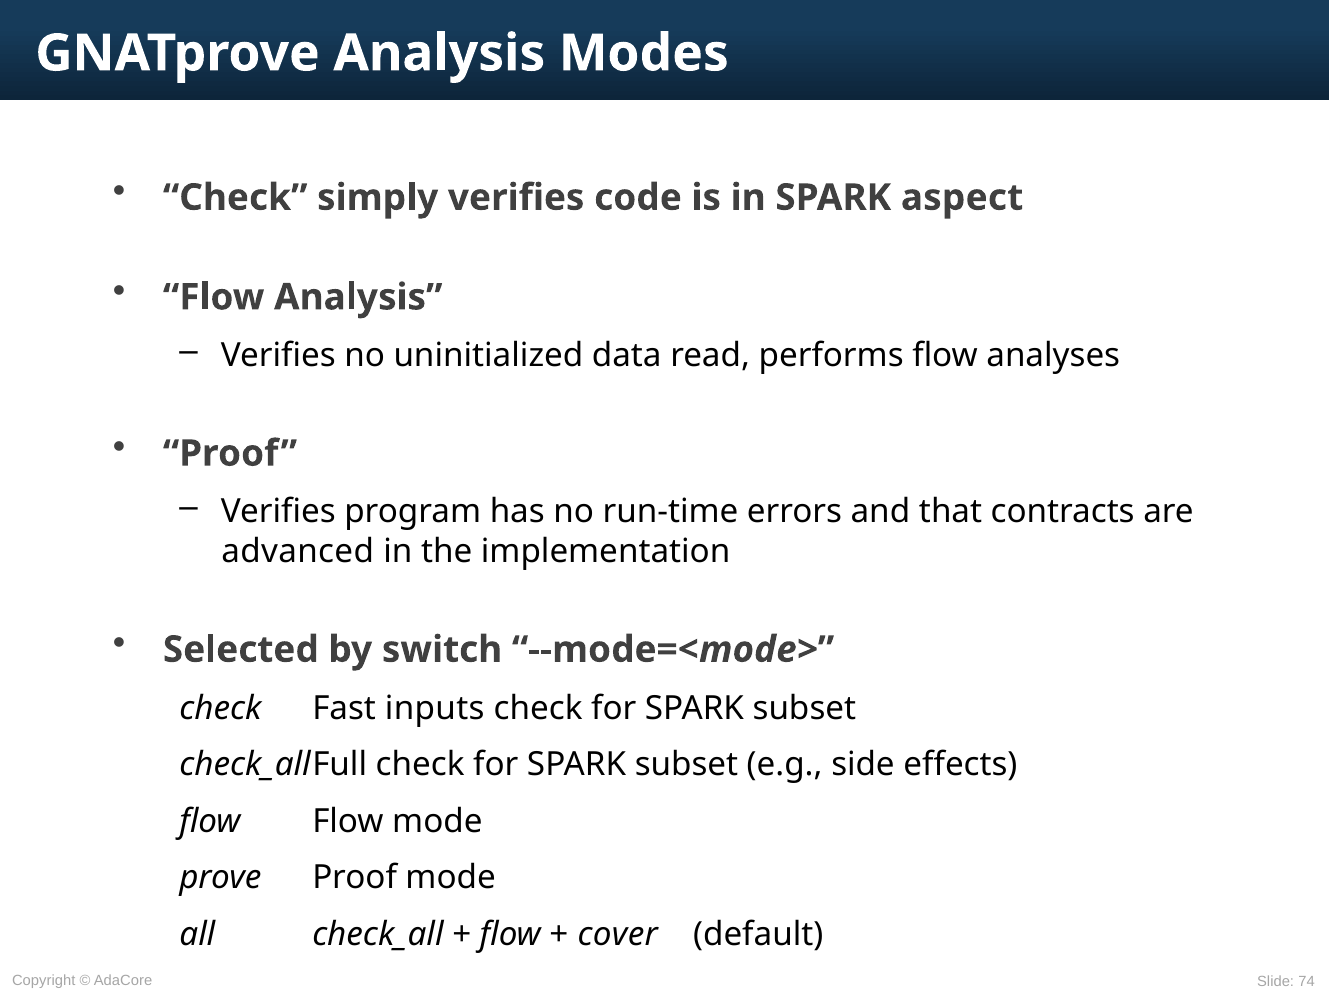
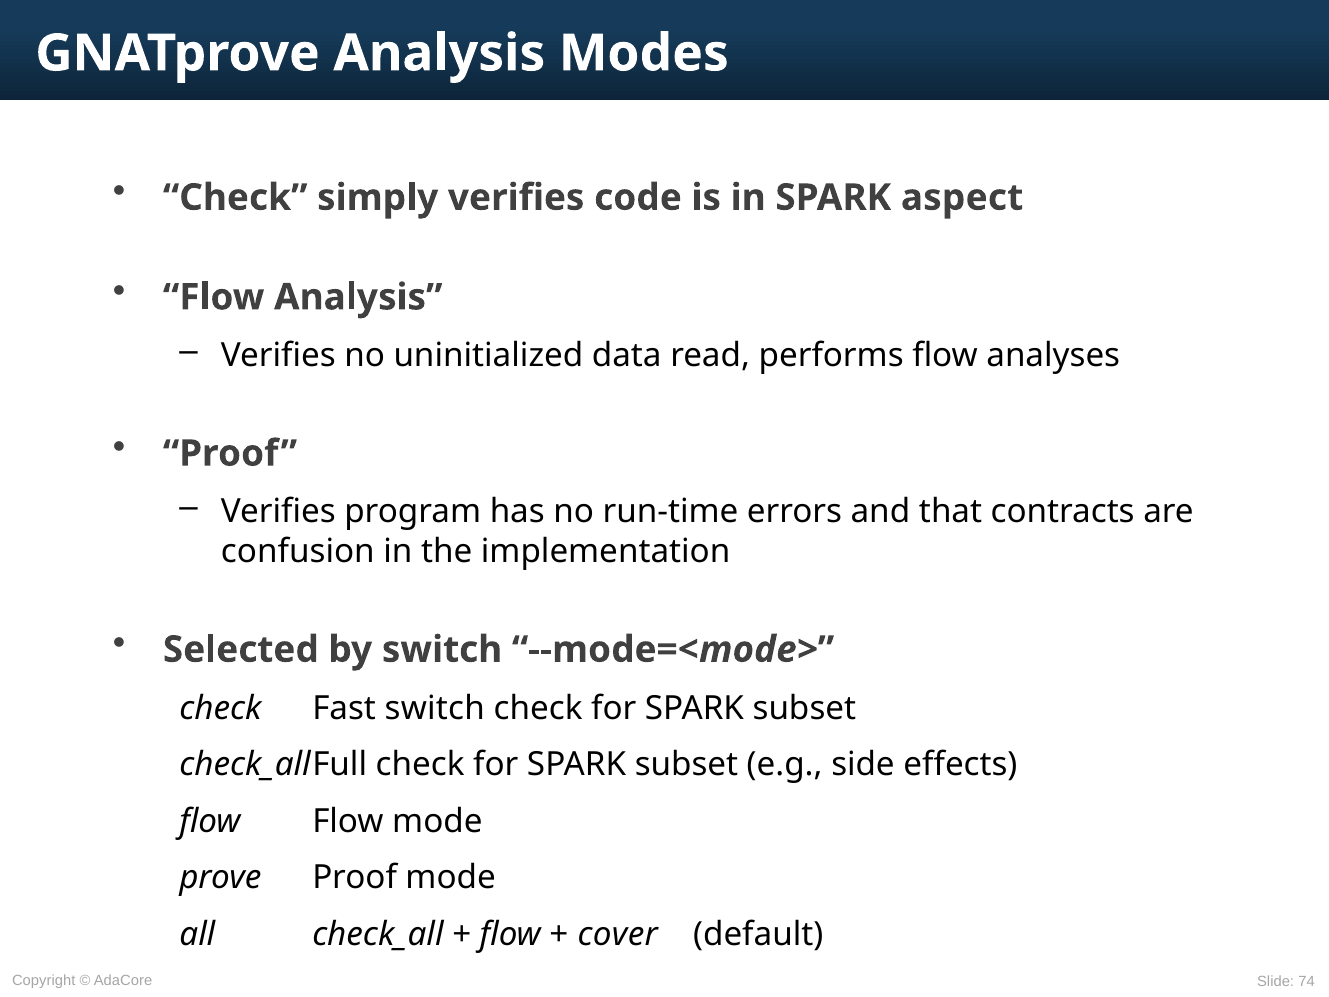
advanced: advanced -> confusion
Fast inputs: inputs -> switch
